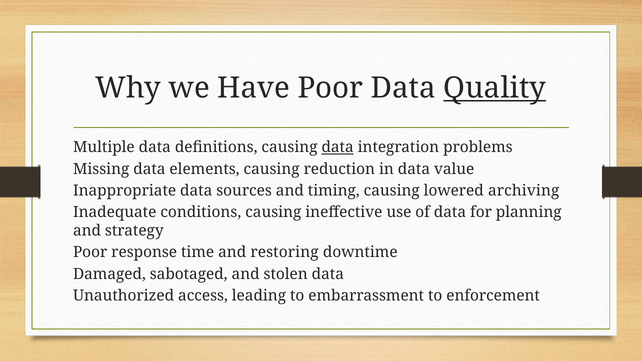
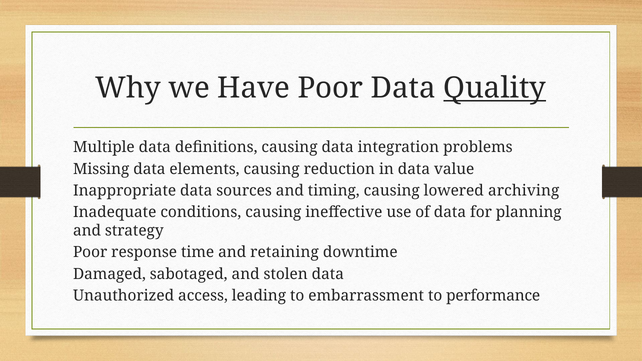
data at (338, 147) underline: present -> none
restoring: restoring -> retaining
enforcement: enforcement -> performance
